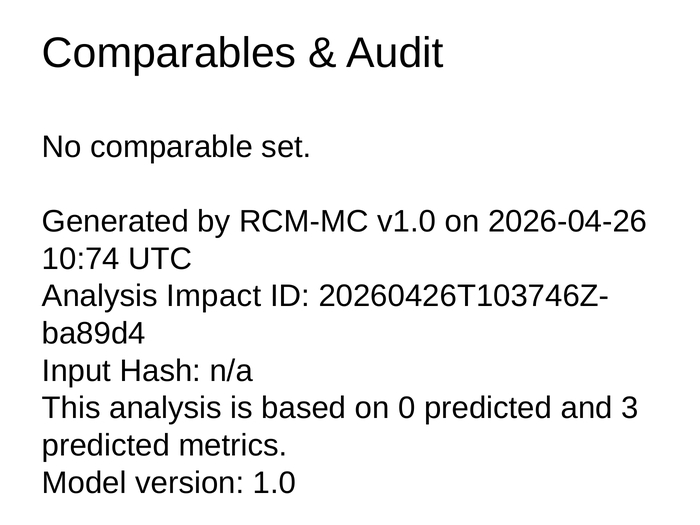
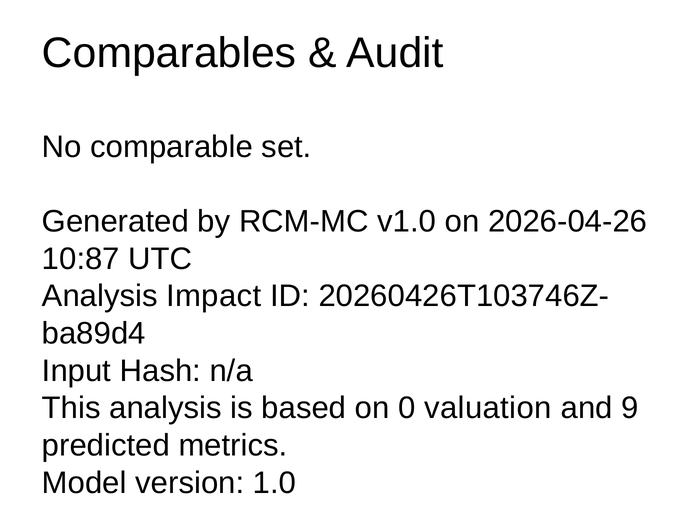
10:74: 10:74 -> 10:87
0 predicted: predicted -> valuation
3: 3 -> 9
